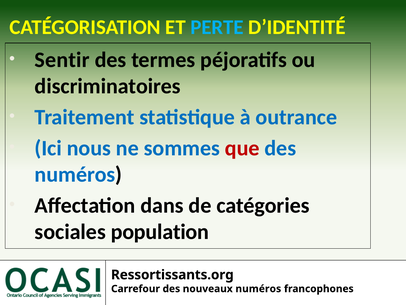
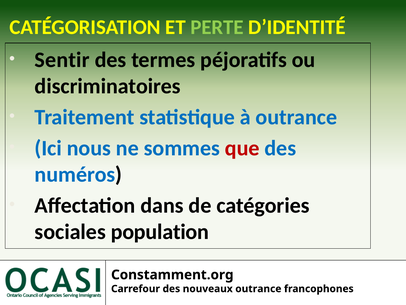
PERTE colour: light blue -> light green
Ressortissants.org: Ressortissants.org -> Constamment.org
nouveaux numéros: numéros -> outrance
